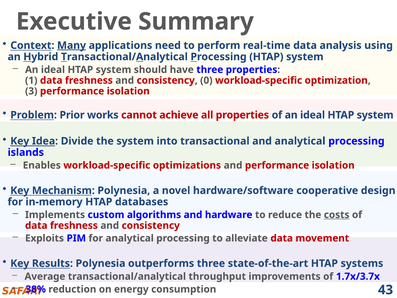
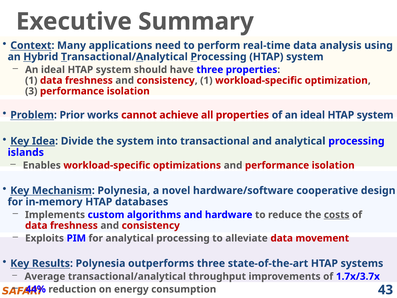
Many underline: present -> none
consistency 0: 0 -> 1
38%: 38% -> 44%
